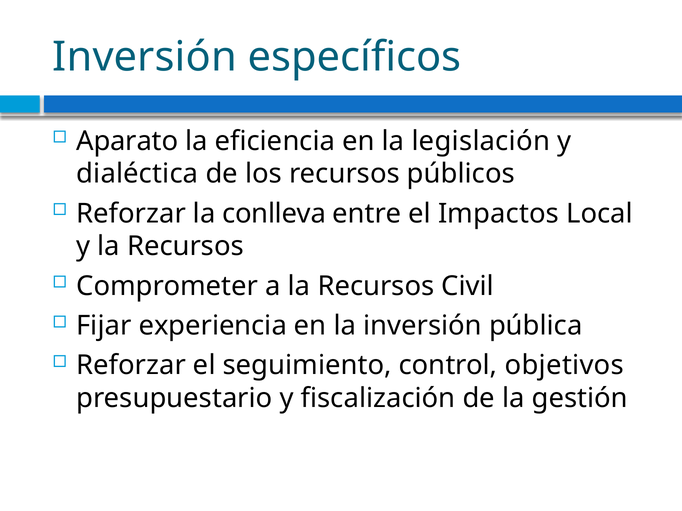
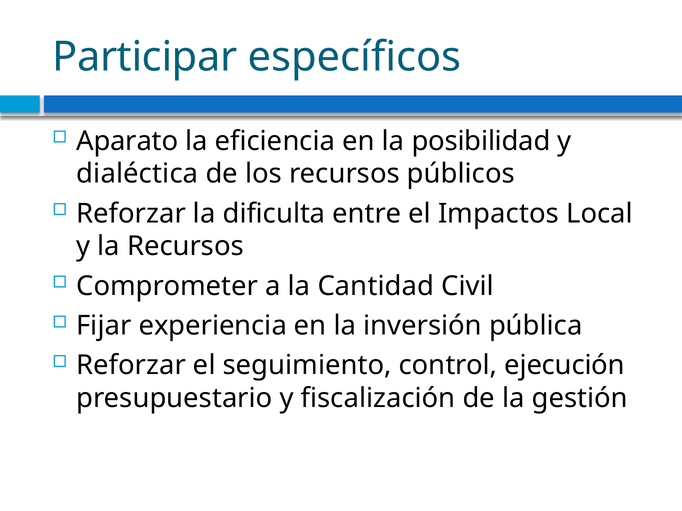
Inversión at (145, 57): Inversión -> Participar
legislación: legislación -> posibilidad
conlleva: conlleva -> dificulta
a la Recursos: Recursos -> Cantidad
objetivos: objetivos -> ejecución
